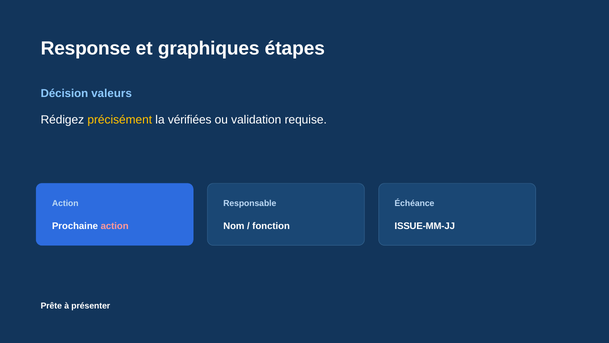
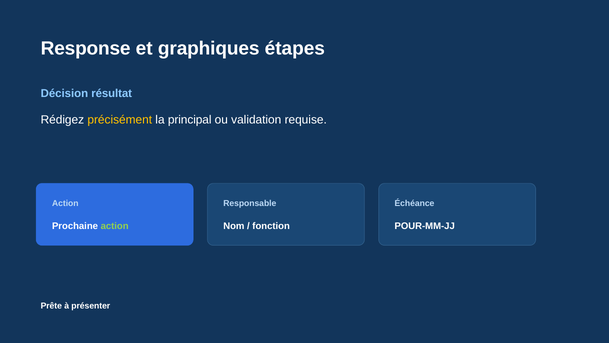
valeurs: valeurs -> résultat
vérifiées: vérifiées -> principal
action at (115, 226) colour: pink -> light green
ISSUE-MM-JJ: ISSUE-MM-JJ -> POUR-MM-JJ
